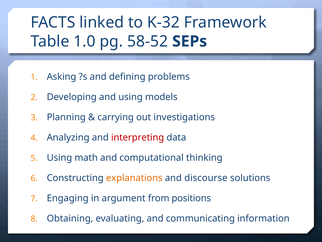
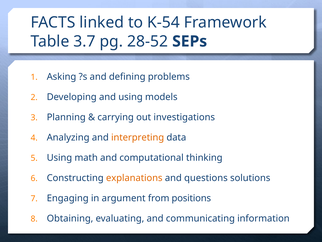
K-32: K-32 -> K-54
1.0: 1.0 -> 3.7
58-52: 58-52 -> 28-52
interpreting colour: red -> orange
discourse: discourse -> questions
